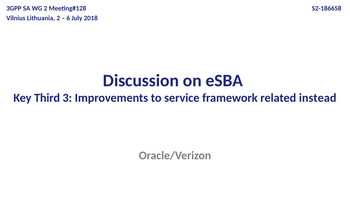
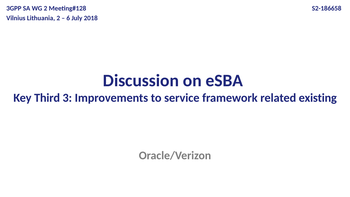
instead: instead -> existing
